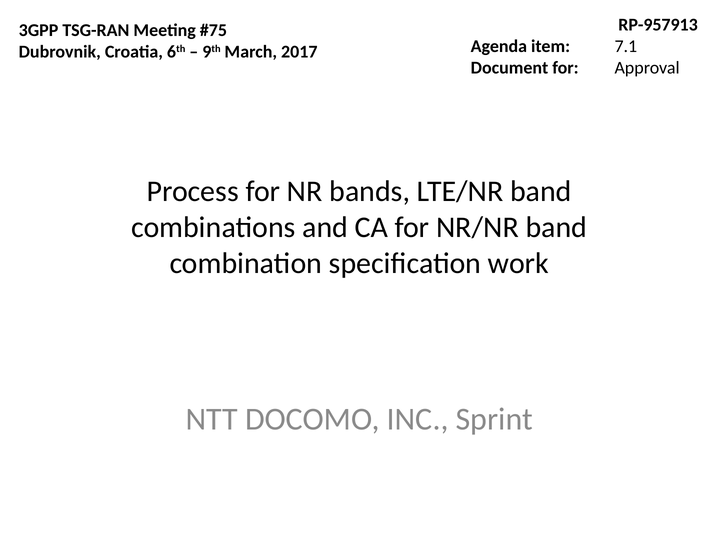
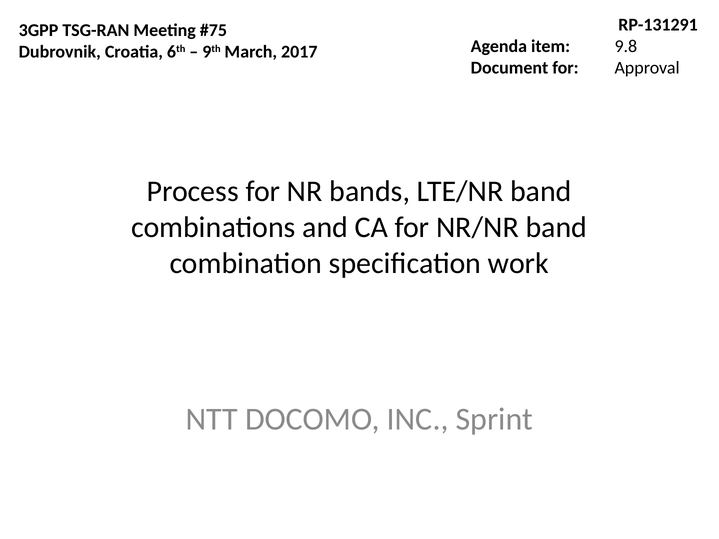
RP-957913: RP-957913 -> RP-131291
7.1: 7.1 -> 9.8
